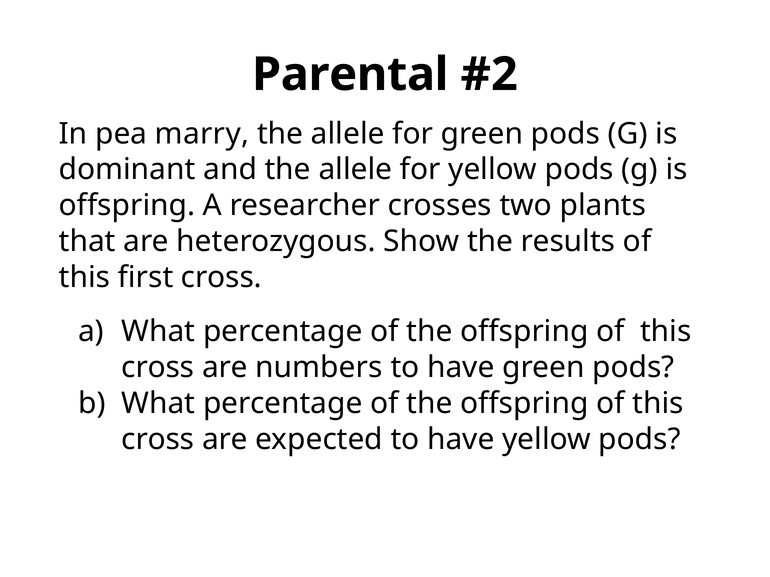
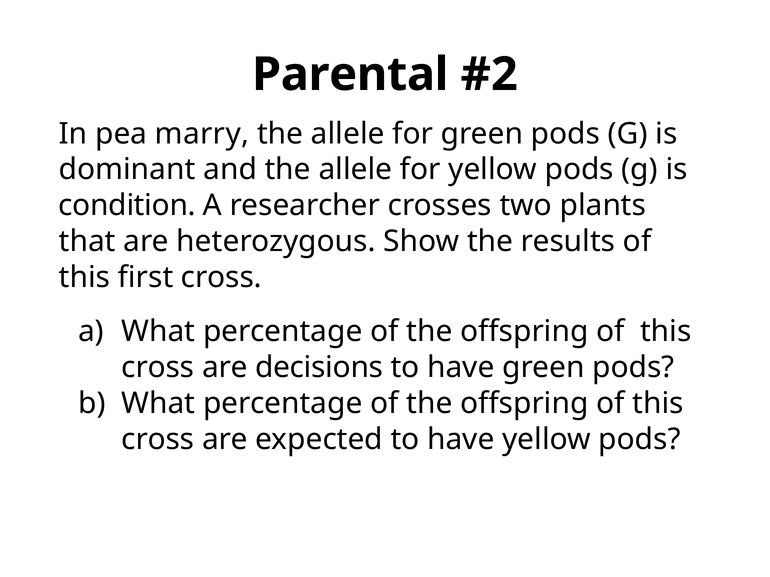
offspring at (127, 206): offspring -> condition
numbers: numbers -> decisions
